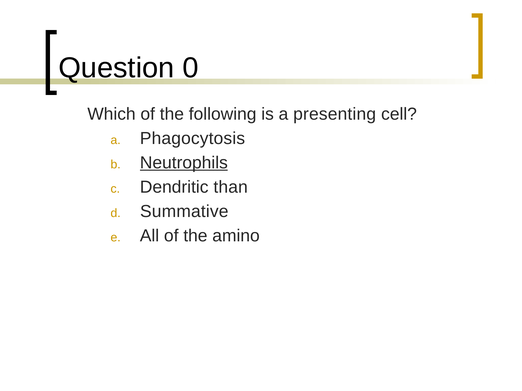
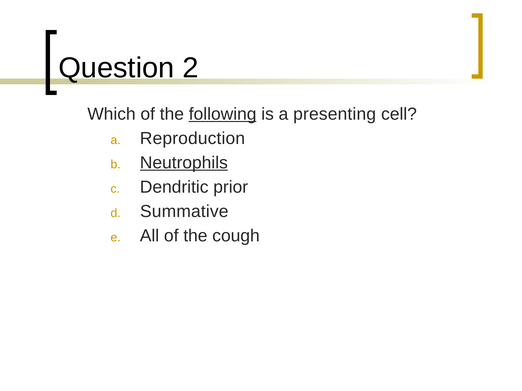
0: 0 -> 2
following underline: none -> present
Phagocytosis: Phagocytosis -> Reproduction
than: than -> prior
amino: amino -> cough
